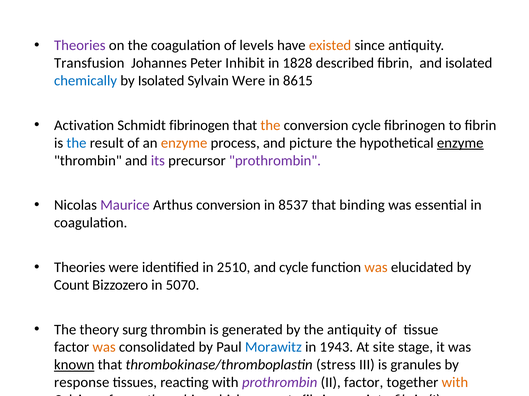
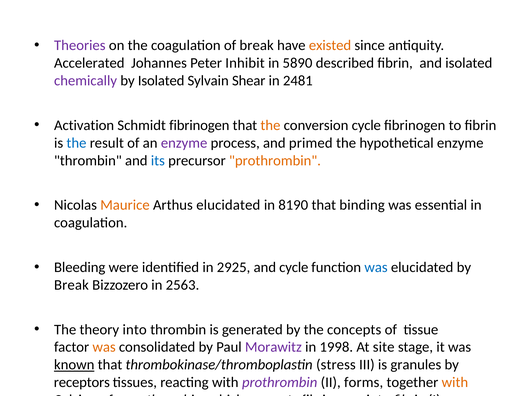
of levels: levels -> break
Transfusion: Transfusion -> Accelerated
1828: 1828 -> 5890
chemically colour: blue -> purple
Sylvain Were: Were -> Shear
8615: 8615 -> 2481
enzyme at (184, 143) colour: orange -> purple
picture: picture -> primed
enzyme at (460, 143) underline: present -> none
its colour: purple -> blue
prothrombin at (275, 161) colour: purple -> orange
Maurice colour: purple -> orange
Arthus conversion: conversion -> elucidated
8537: 8537 -> 8190
Theories at (80, 268): Theories -> Bleeding
2510: 2510 -> 2925
was at (376, 268) colour: orange -> blue
Count at (72, 285): Count -> Break
5070: 5070 -> 2563
theory surg: surg -> into
the antiquity: antiquity -> concepts
Morawitz colour: blue -> purple
1943: 1943 -> 1998
response: response -> receptors
II factor: factor -> forms
